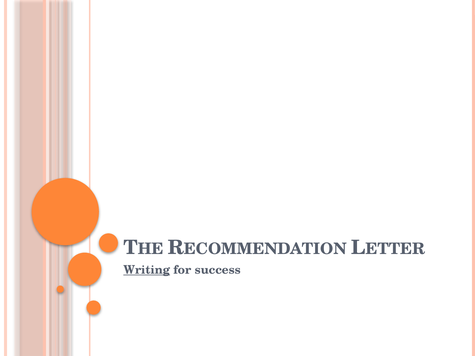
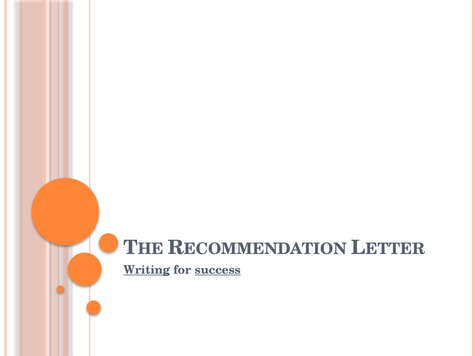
success underline: none -> present
